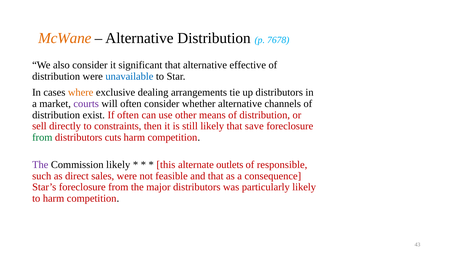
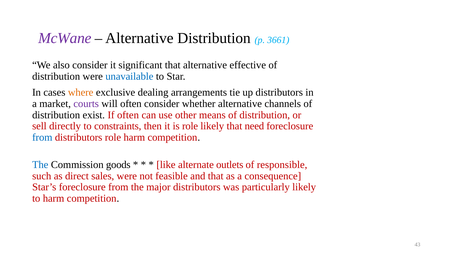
McWane colour: orange -> purple
7678: 7678 -> 3661
is still: still -> role
save: save -> need
from at (42, 137) colour: green -> blue
distributors cuts: cuts -> role
The at (40, 165) colour: purple -> blue
Commission likely: likely -> goods
this: this -> like
